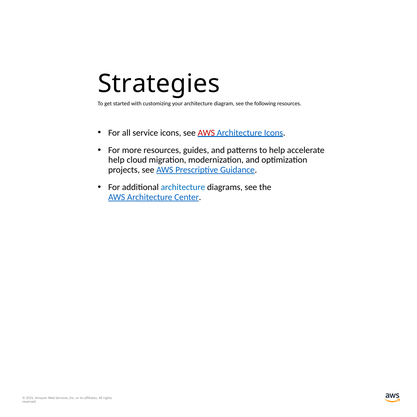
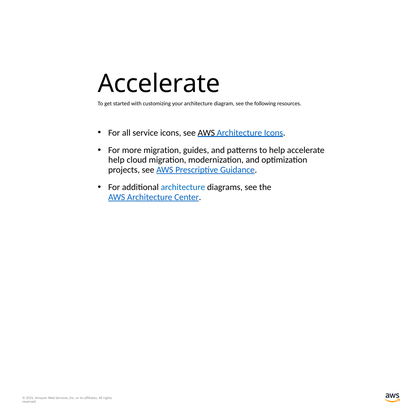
Strategies at (159, 84): Strategies -> Accelerate
AWS at (206, 133) colour: red -> black
more resources: resources -> migration
